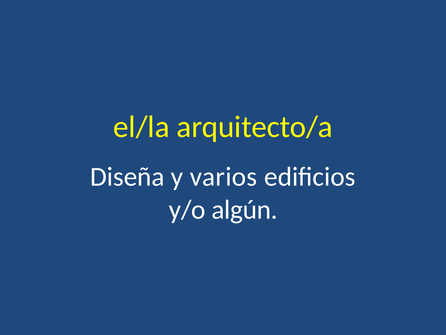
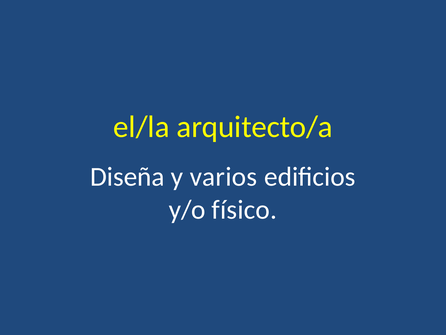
algún: algún -> físico
